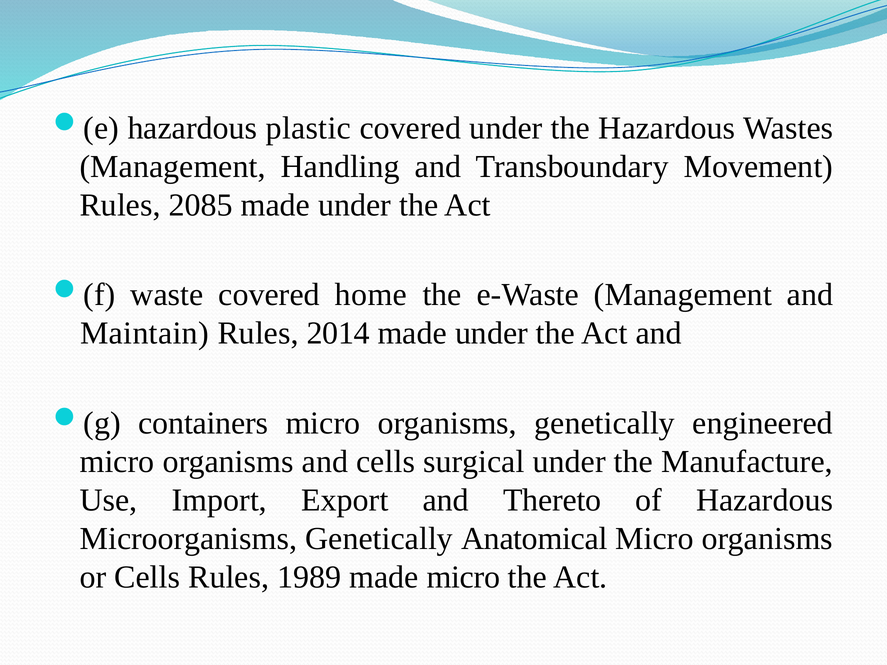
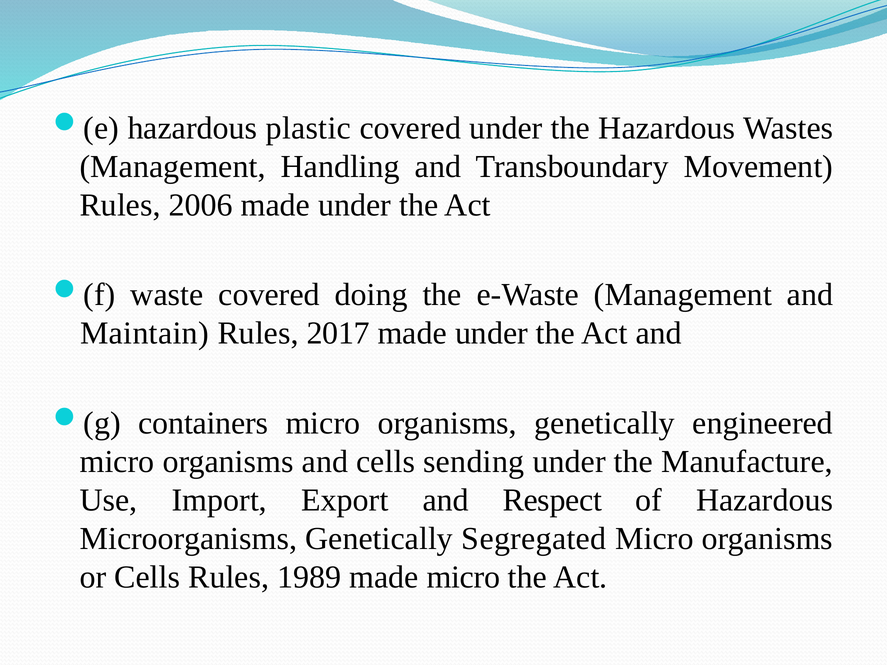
2085: 2085 -> 2006
home: home -> doing
2014: 2014 -> 2017
surgical: surgical -> sending
Thereto: Thereto -> Respect
Anatomical: Anatomical -> Segregated
